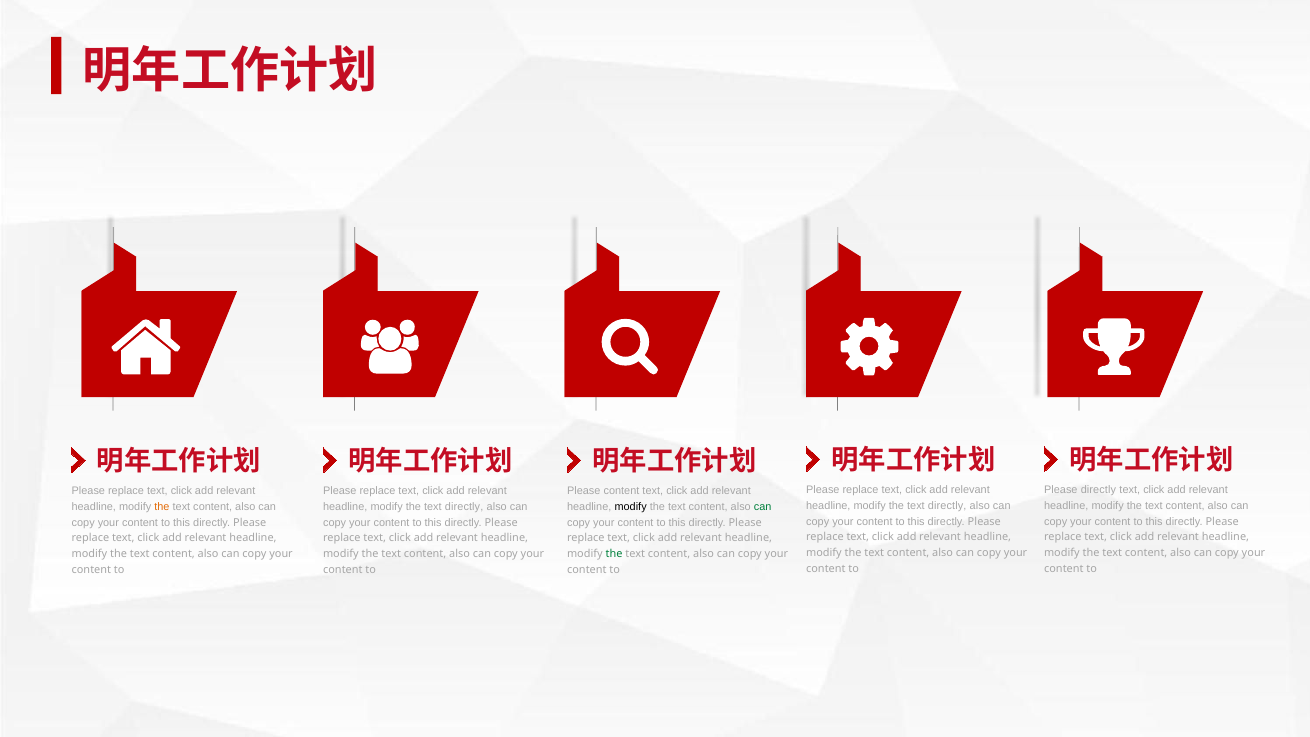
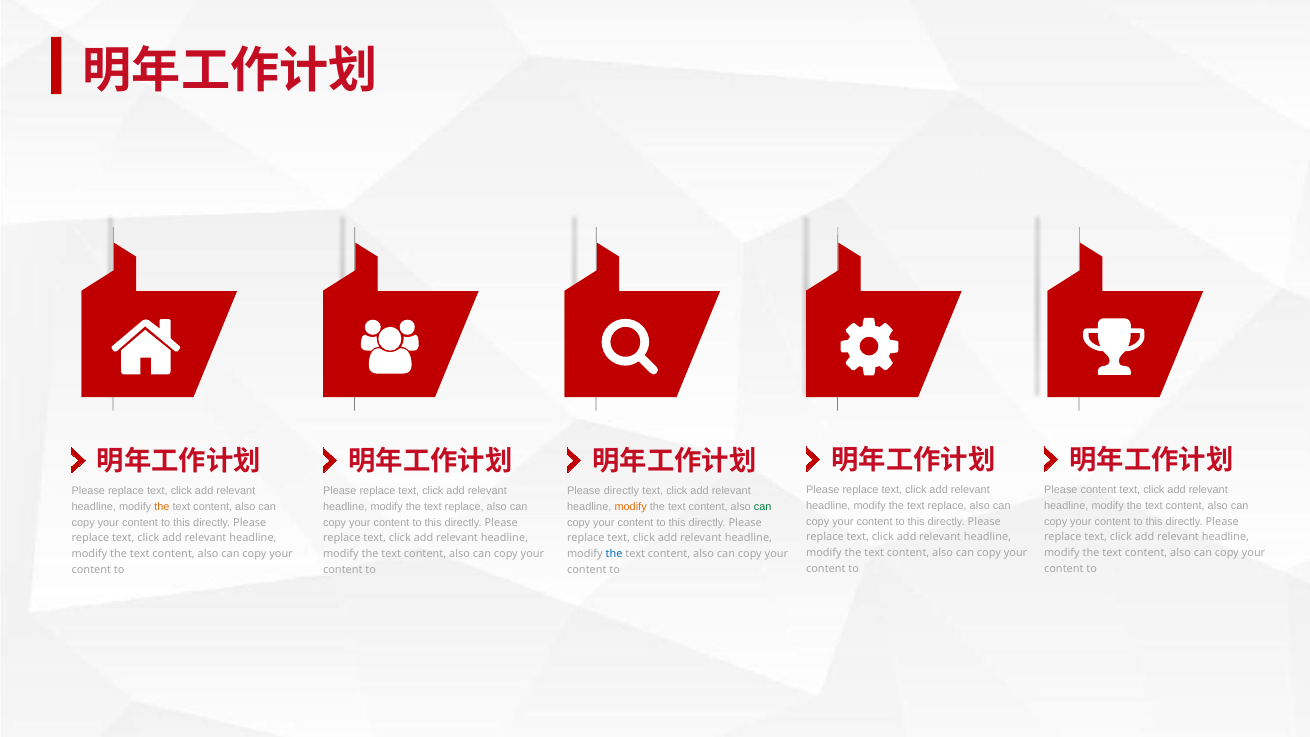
Please directly: directly -> content
Please content: content -> directly
directly at (947, 506): directly -> replace
directly at (464, 507): directly -> replace
modify at (631, 507) colour: black -> orange
the at (614, 554) colour: green -> blue
